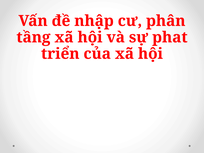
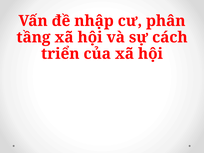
phat: phat -> cách
